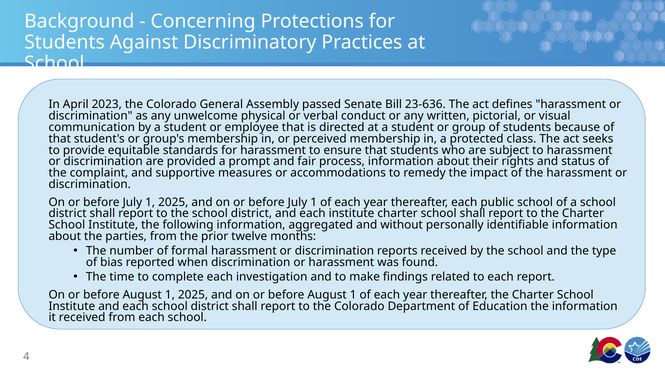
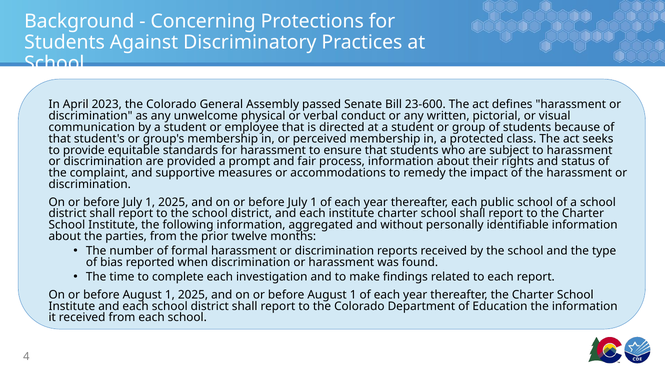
23-636: 23-636 -> 23-600
